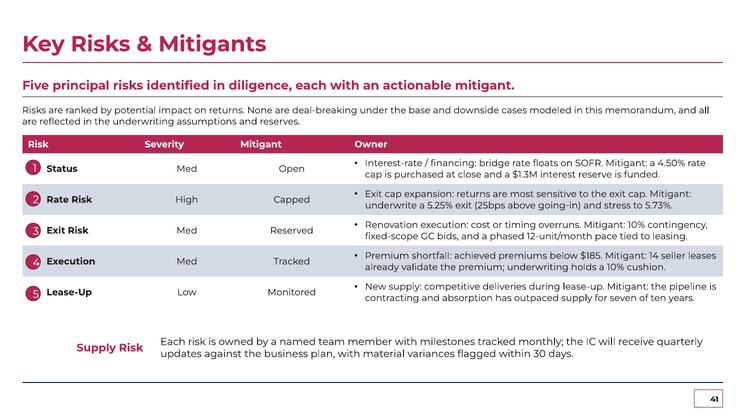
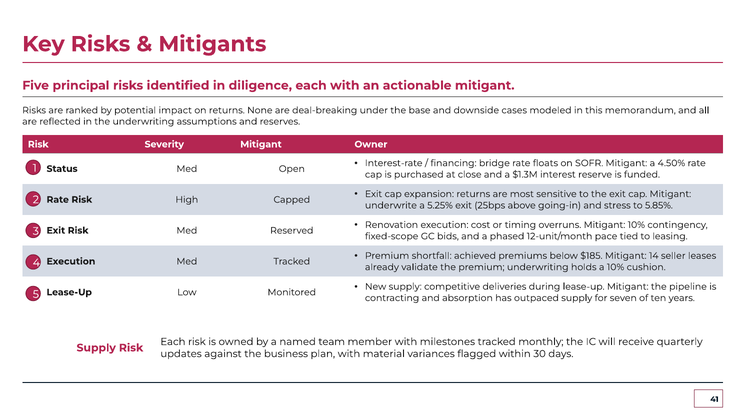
5.73%: 5.73% -> 5.85%
